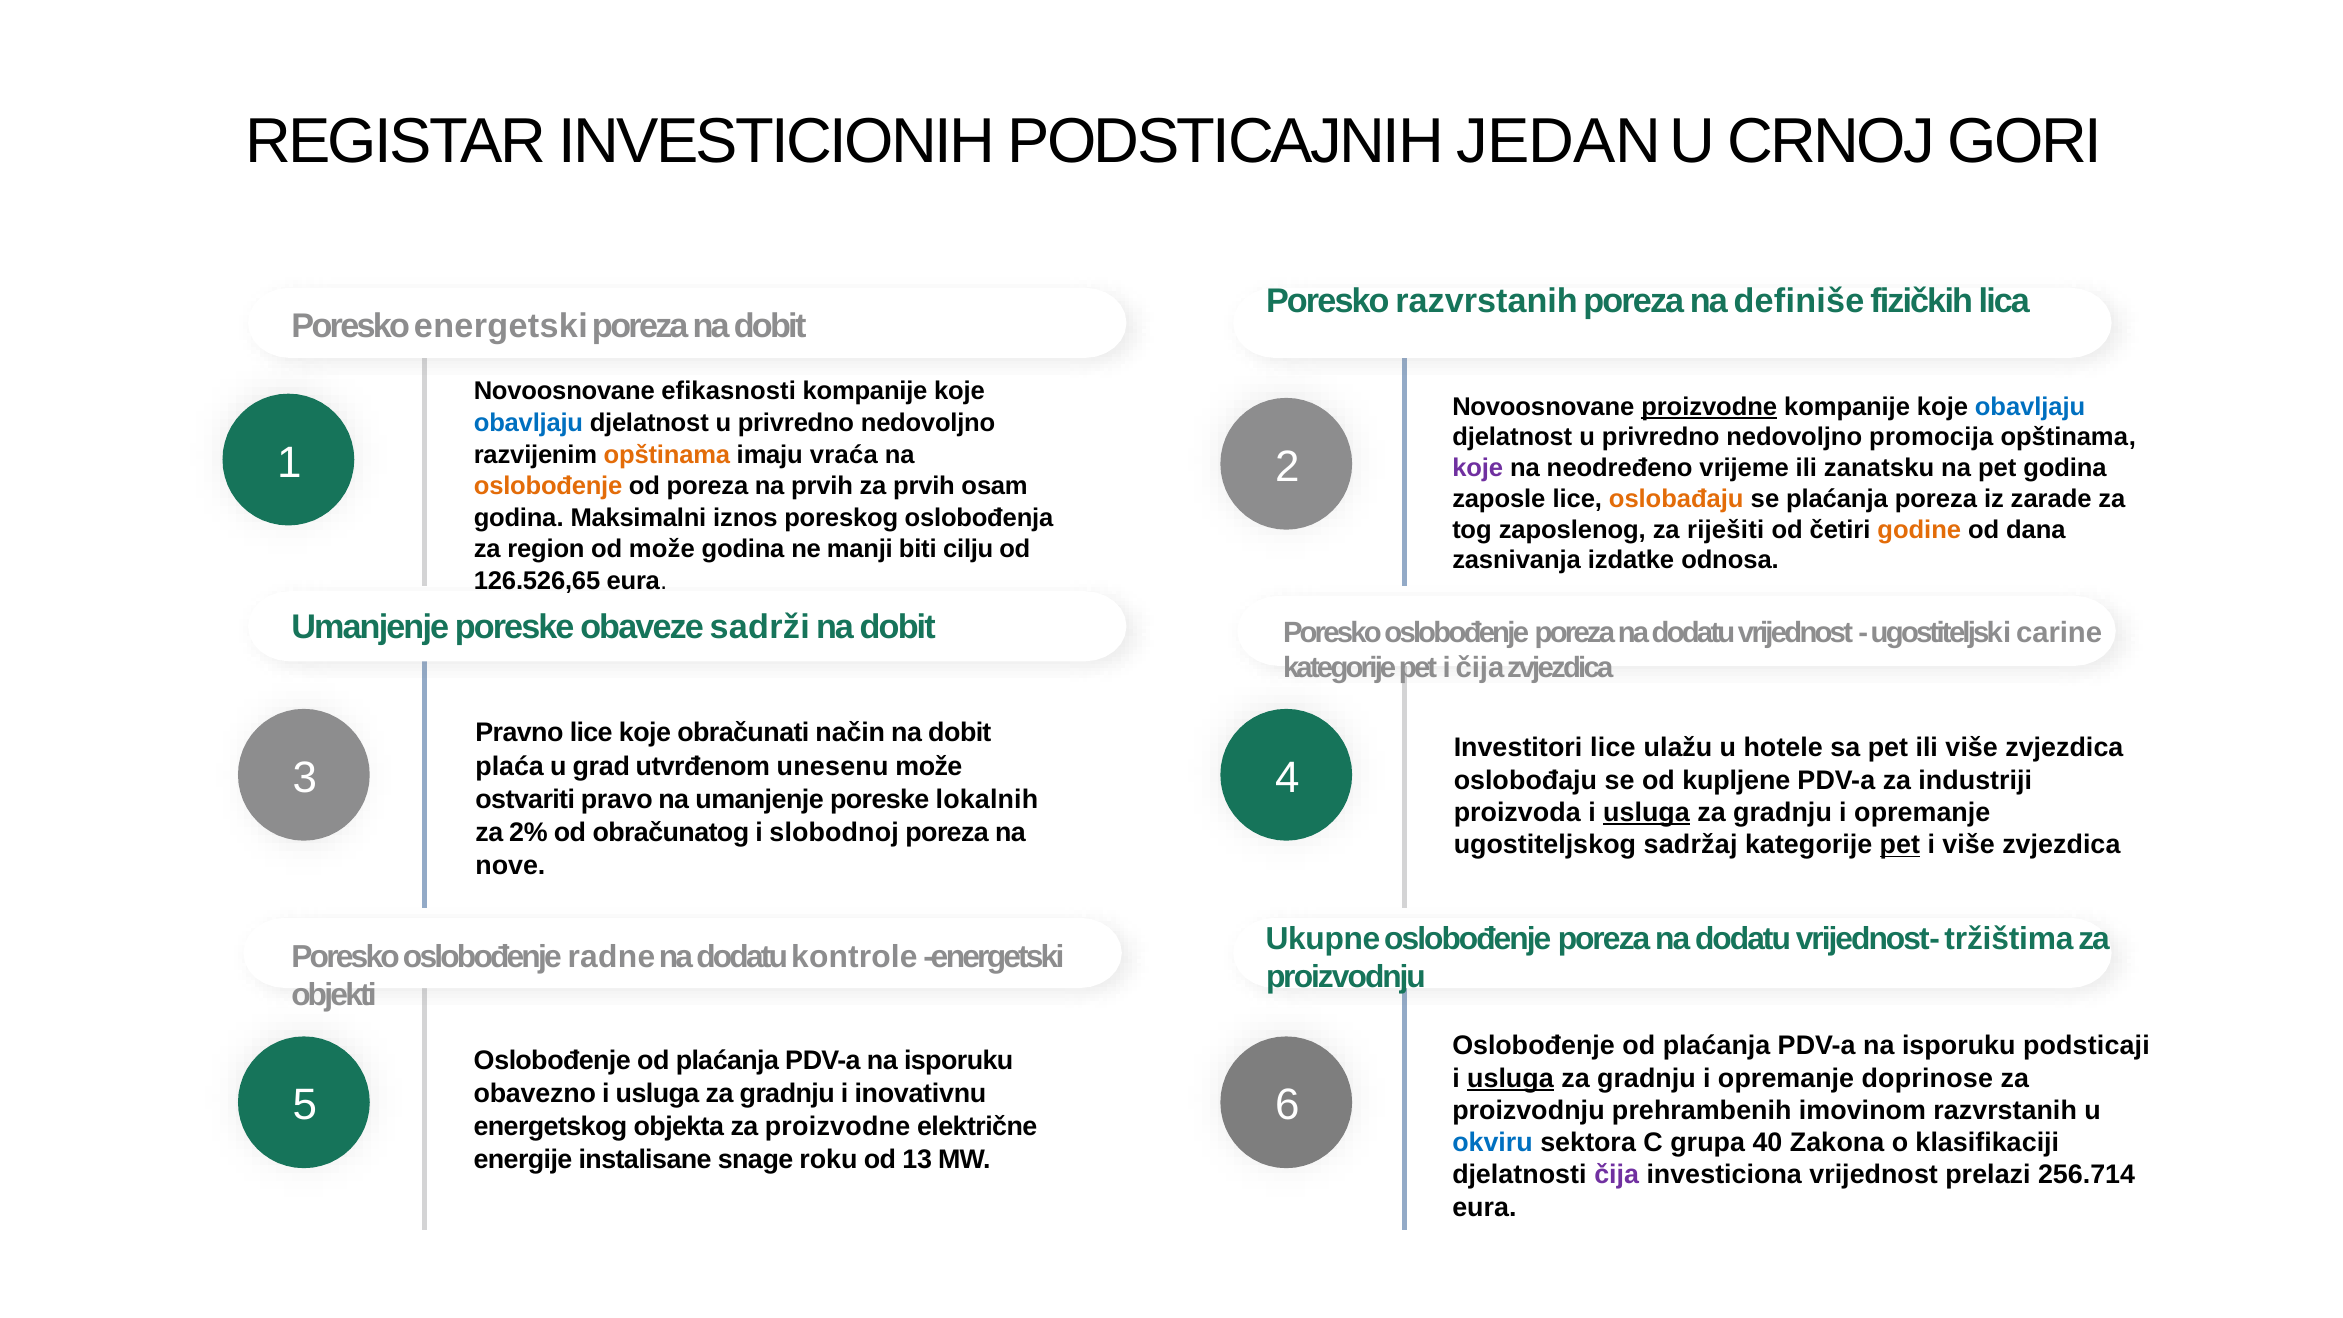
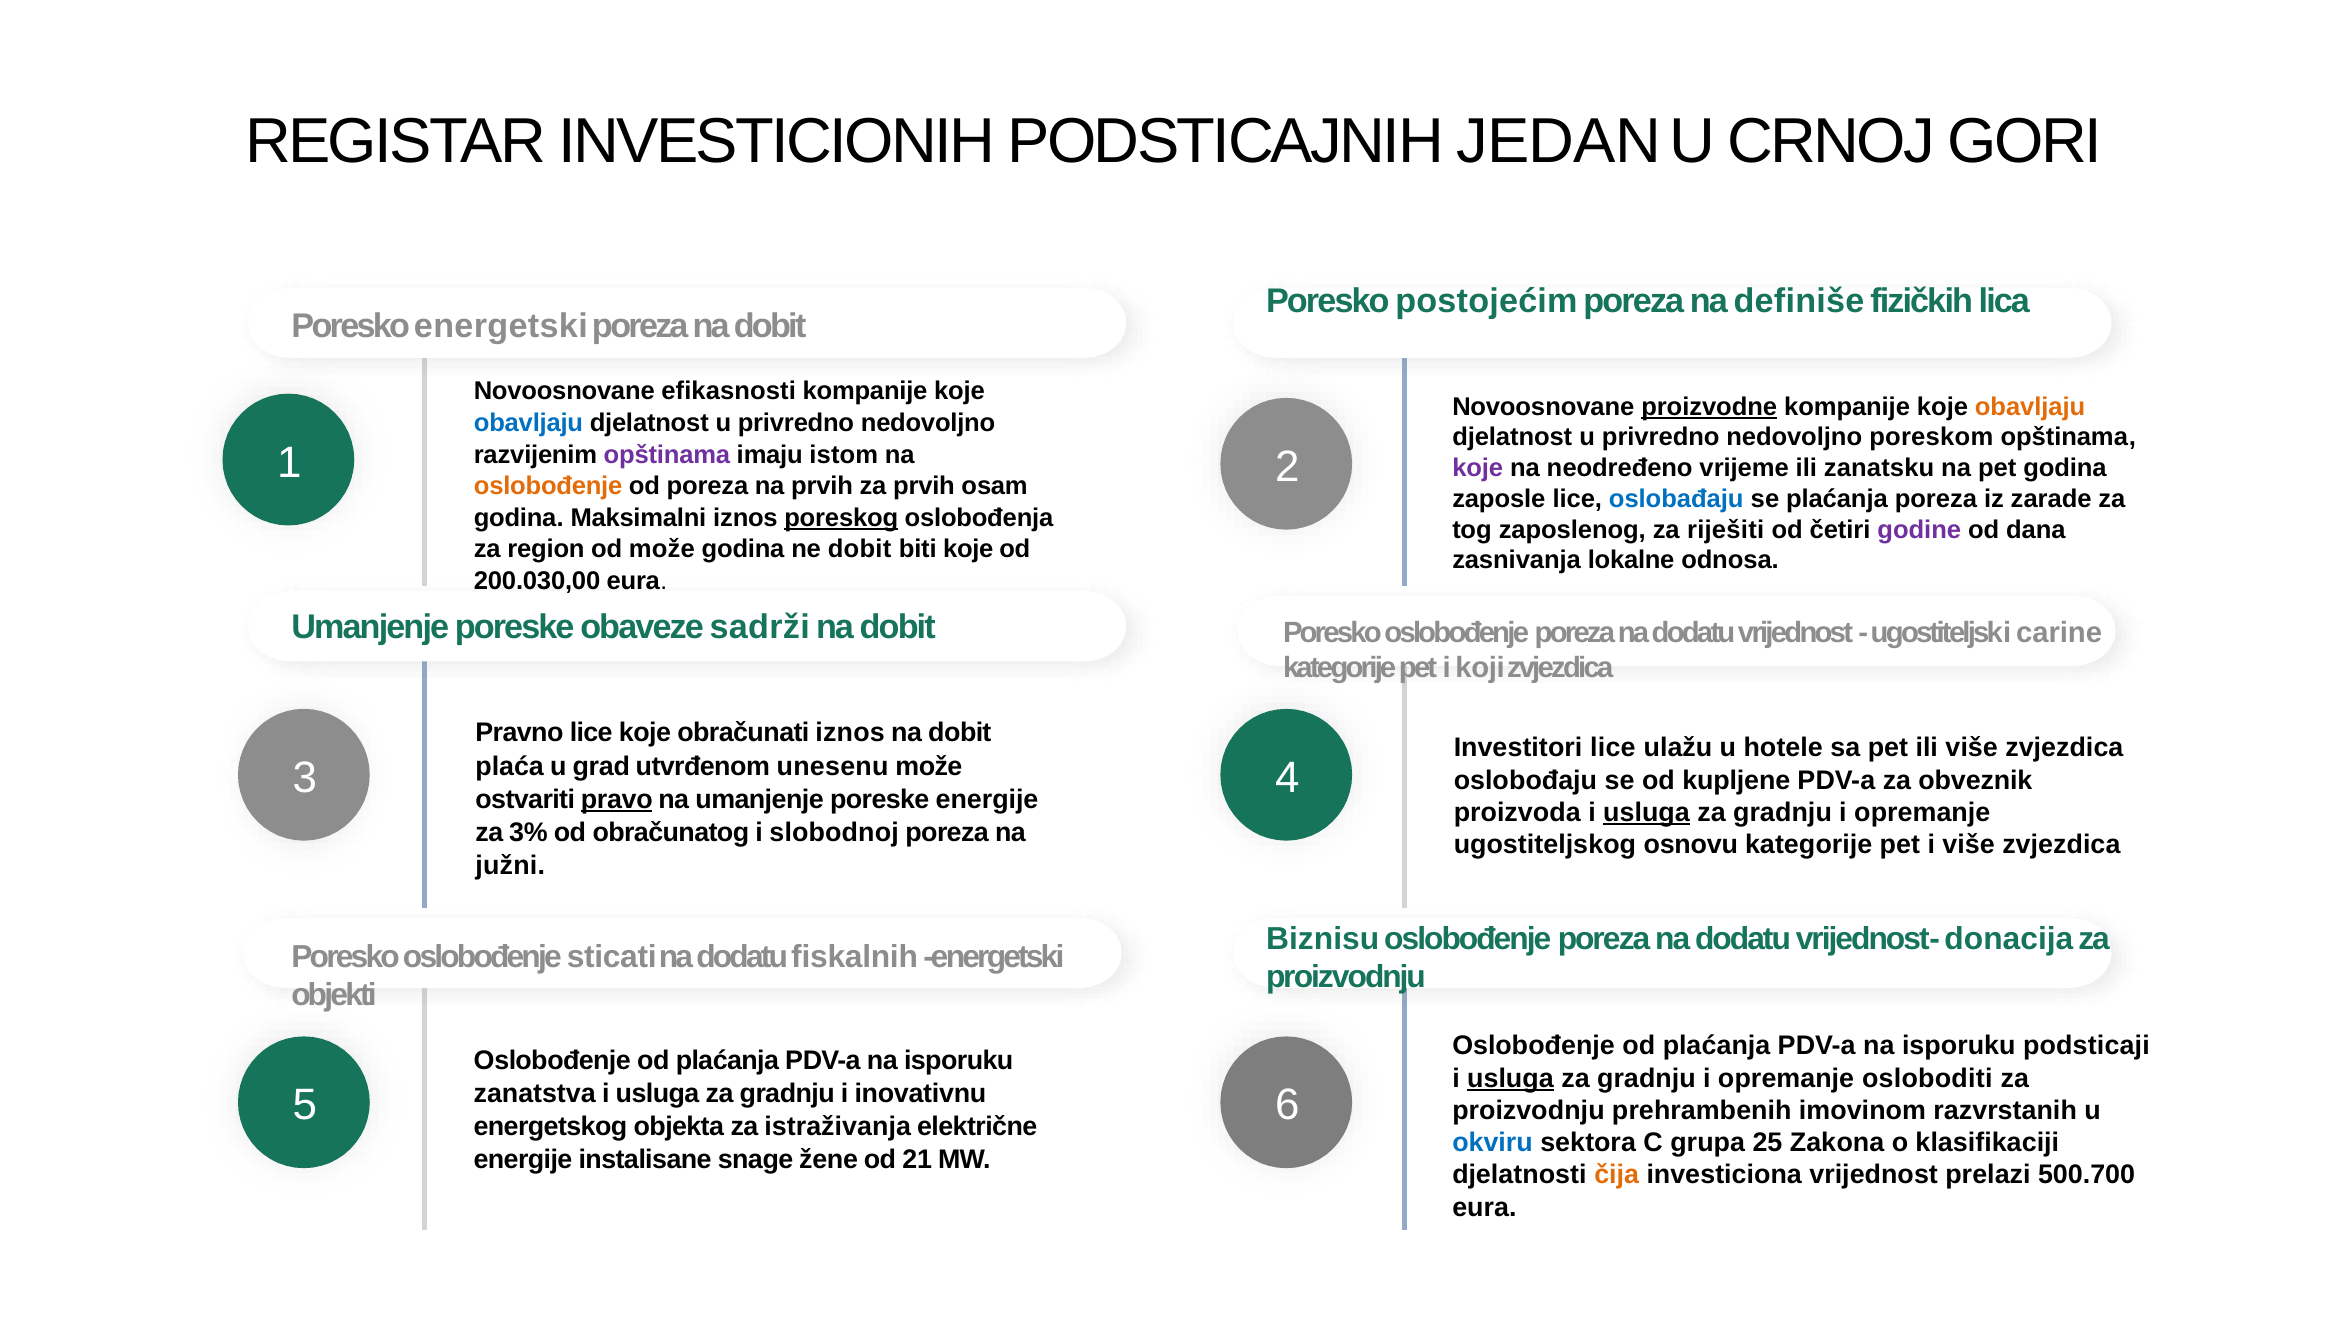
Poresko razvrstanih: razvrstanih -> postojećim
obavljaju at (2030, 407) colour: blue -> orange
promocija: promocija -> poreskom
opštinama at (667, 455) colour: orange -> purple
vraća: vraća -> istom
oslobađaju colour: orange -> blue
poreskog underline: none -> present
godine colour: orange -> purple
ne manji: manji -> dobit
biti cilju: cilju -> koje
izdatke: izdatke -> lokalne
126.526,65: 126.526,65 -> 200.030,00
i čija: čija -> koji
obračunati način: način -> iznos
industriji: industriji -> obveznik
pravo underline: none -> present
poreske lokalnih: lokalnih -> energije
2%: 2% -> 3%
sadržaj: sadržaj -> osnovu
pet at (1900, 845) underline: present -> none
nove: nove -> južni
Ukupne: Ukupne -> Biznisu
tržištima: tržištima -> donacija
radne: radne -> sticati
kontrole: kontrole -> fiskalnih
doprinose: doprinose -> osloboditi
obavezno: obavezno -> zanatstva
za proizvodne: proizvodne -> istraživanja
40: 40 -> 25
roku: roku -> žene
13: 13 -> 21
čija at (1617, 1175) colour: purple -> orange
256.714: 256.714 -> 500.700
